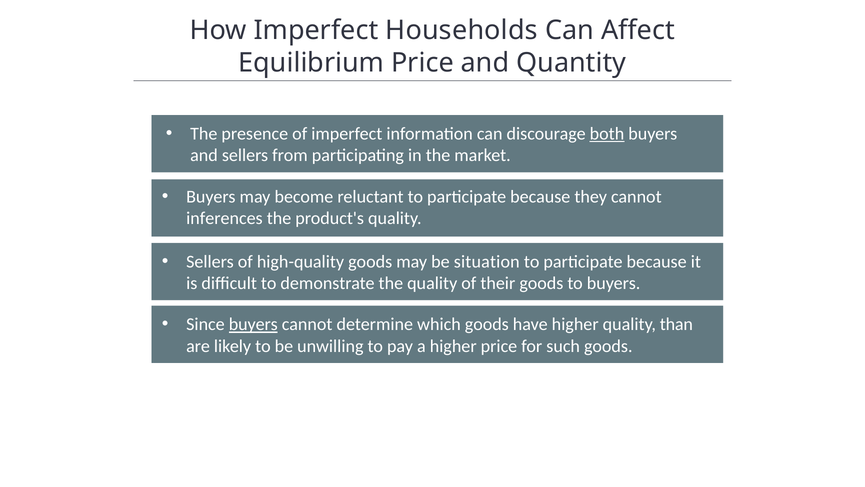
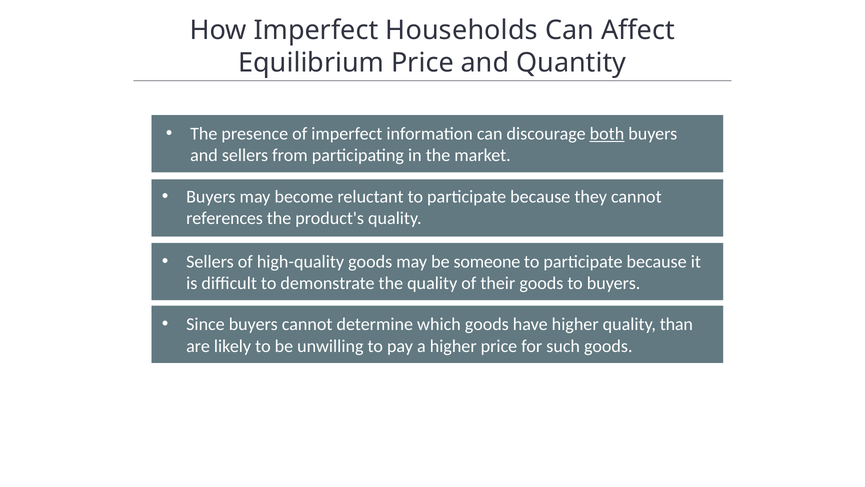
inferences: inferences -> references
situation: situation -> someone
buyers at (253, 324) underline: present -> none
